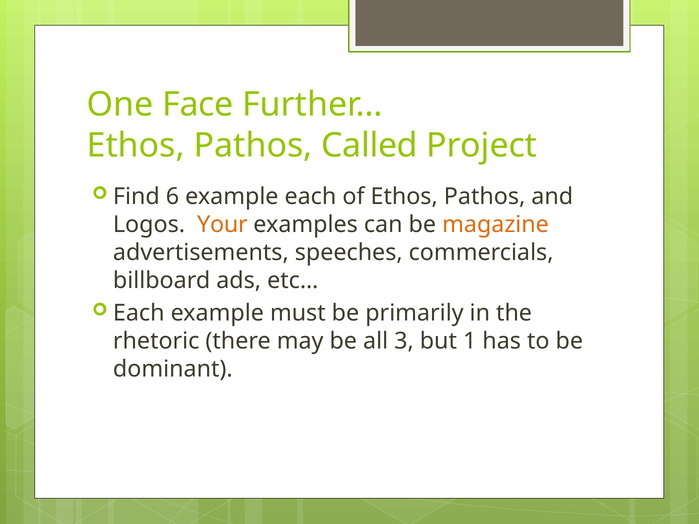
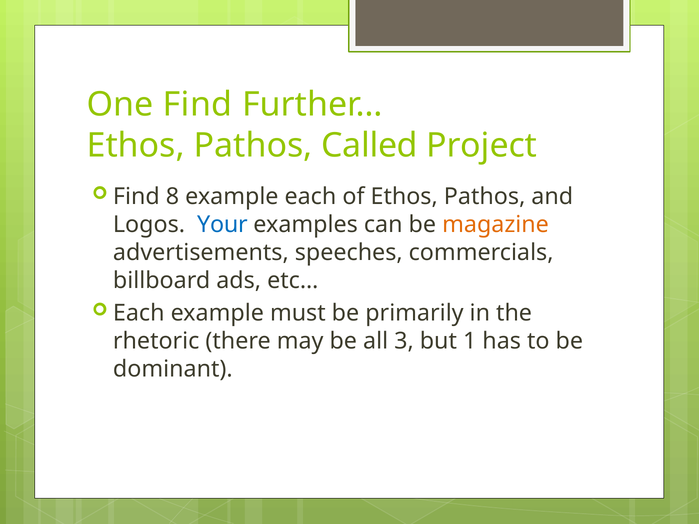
One Face: Face -> Find
6: 6 -> 8
Your colour: orange -> blue
